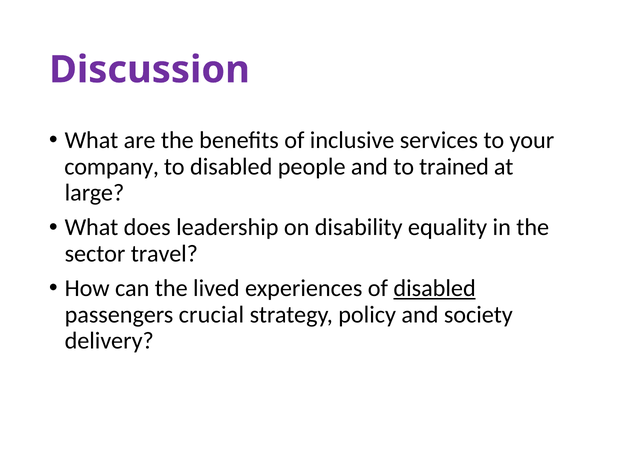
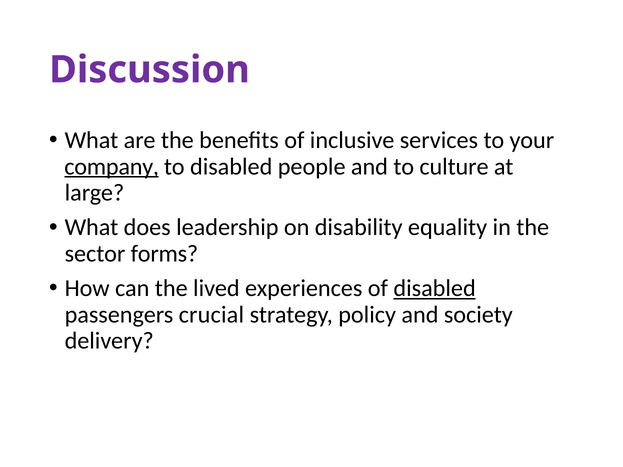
company underline: none -> present
trained: trained -> culture
travel: travel -> forms
